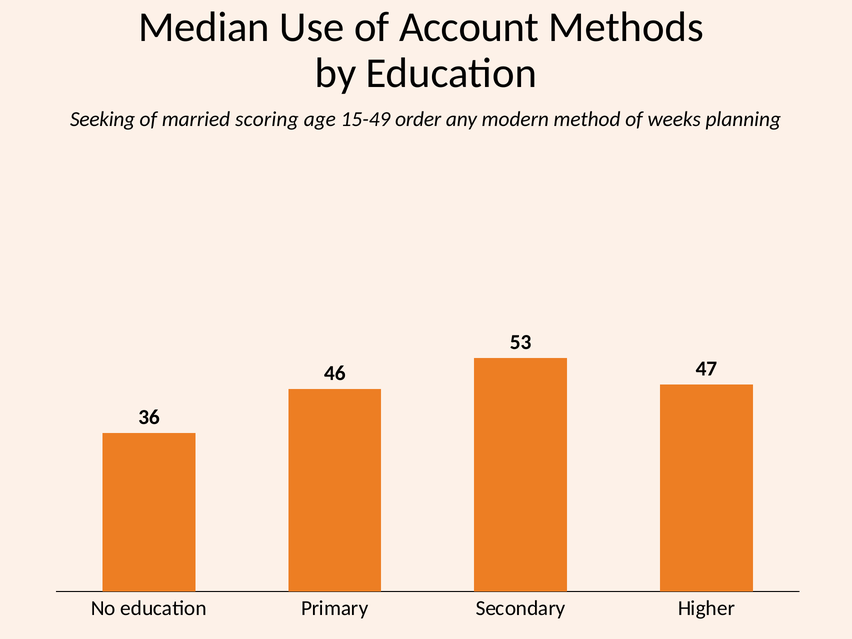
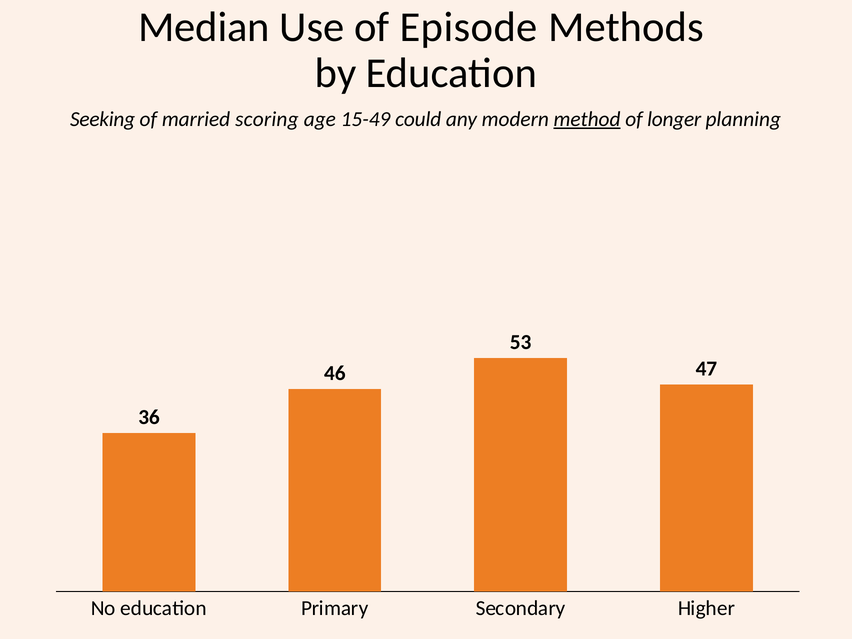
Account: Account -> Episode
order: order -> could
method underline: none -> present
weeks: weeks -> longer
